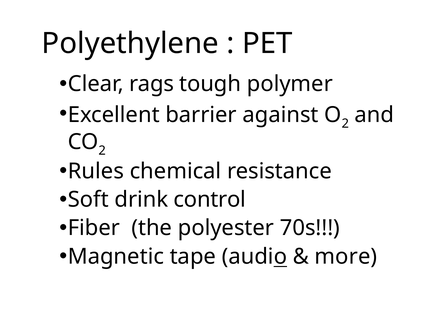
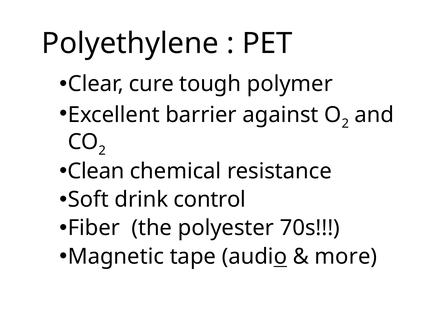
rags: rags -> cure
Rules: Rules -> Clean
